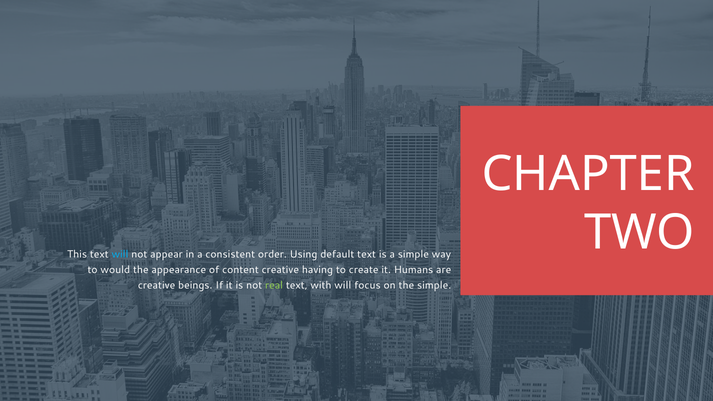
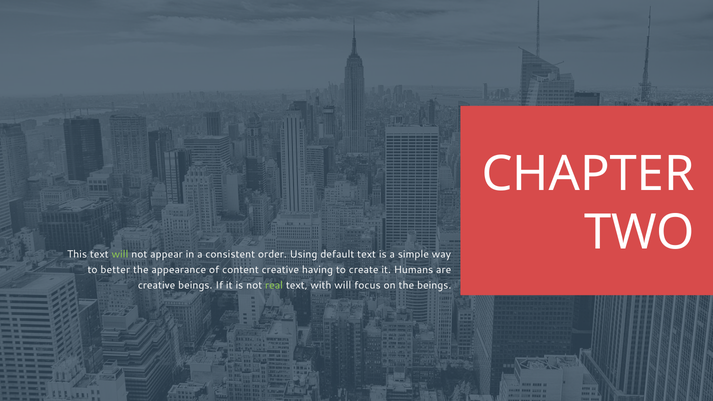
will at (120, 254) colour: light blue -> light green
would: would -> better
the simple: simple -> beings
